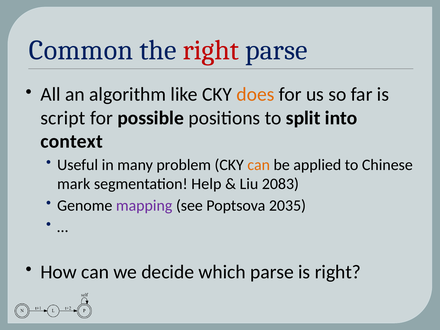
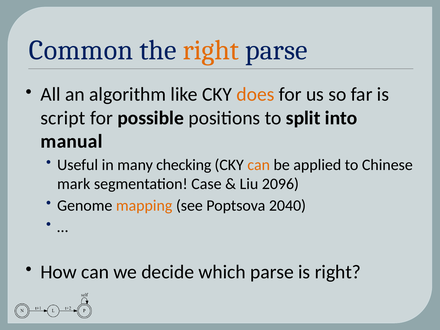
right at (211, 50) colour: red -> orange
context: context -> manual
problem: problem -> checking
Help: Help -> Case
2083: 2083 -> 2096
mapping colour: purple -> orange
2035: 2035 -> 2040
